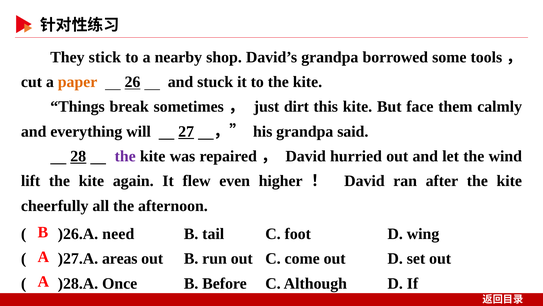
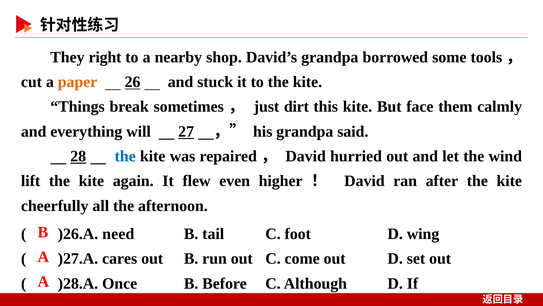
stick: stick -> right
the at (125, 156) colour: purple -> blue
areas: areas -> cares
